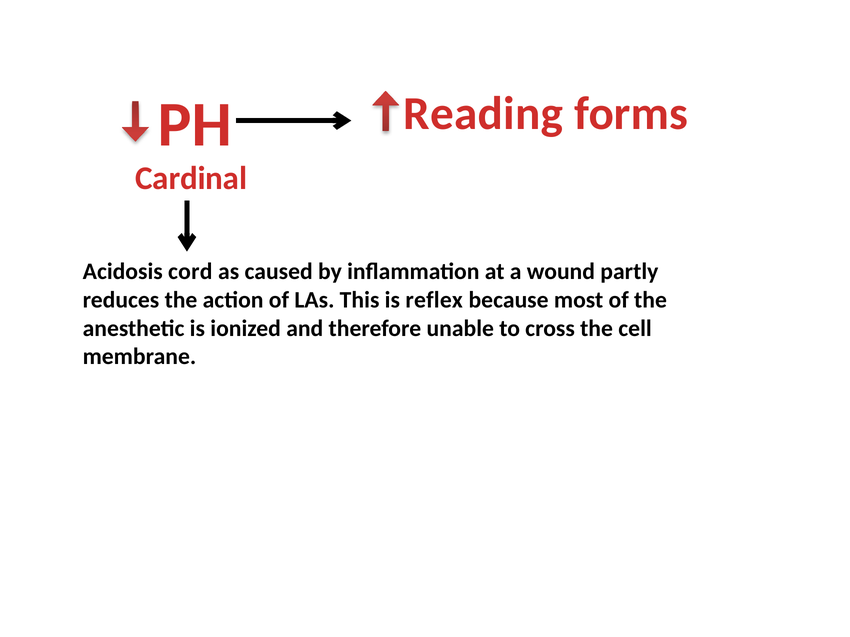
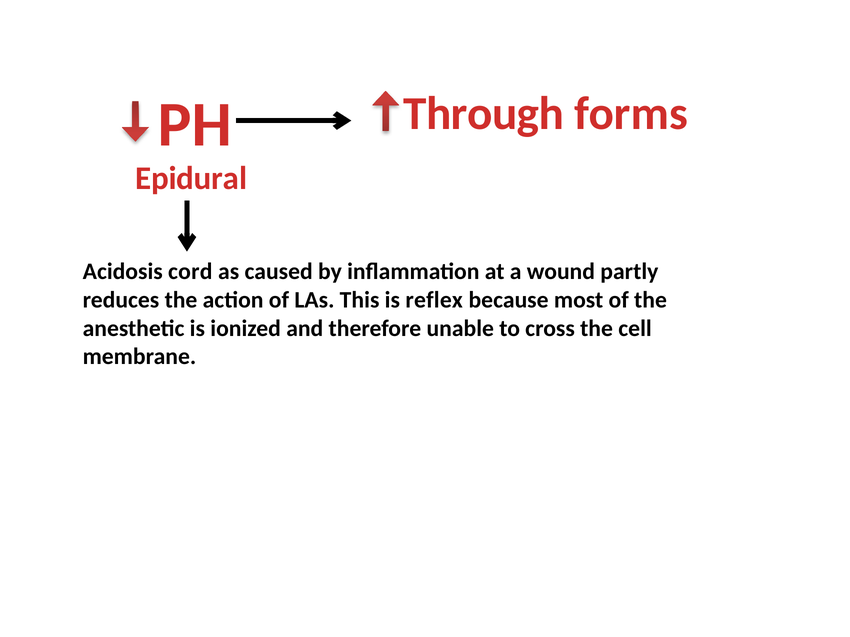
Reading: Reading -> Through
Cardinal: Cardinal -> Epidural
